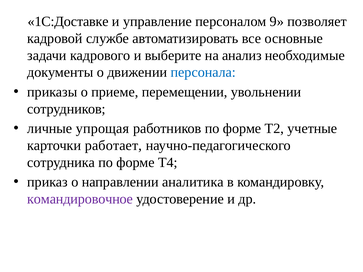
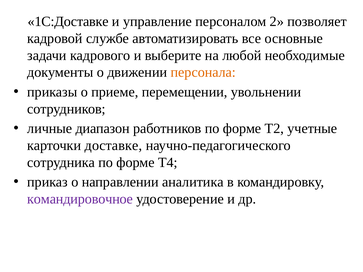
9: 9 -> 2
анализ: анализ -> любой
персонала colour: blue -> orange
упрощая: упрощая -> диапазон
работает: работает -> доставке
